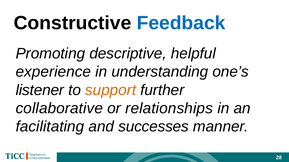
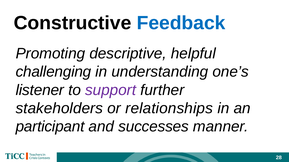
experience: experience -> challenging
support colour: orange -> purple
collaborative: collaborative -> stakeholders
facilitating: facilitating -> participant
